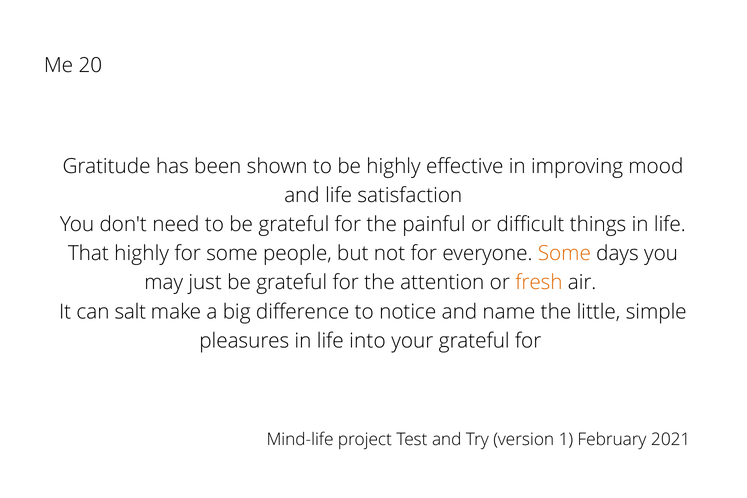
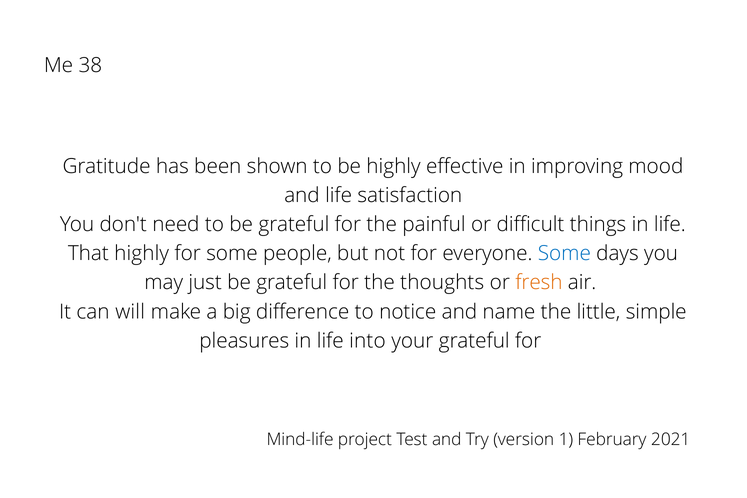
20: 20 -> 38
Some at (564, 254) colour: orange -> blue
attention: attention -> thoughts
salt: salt -> will
